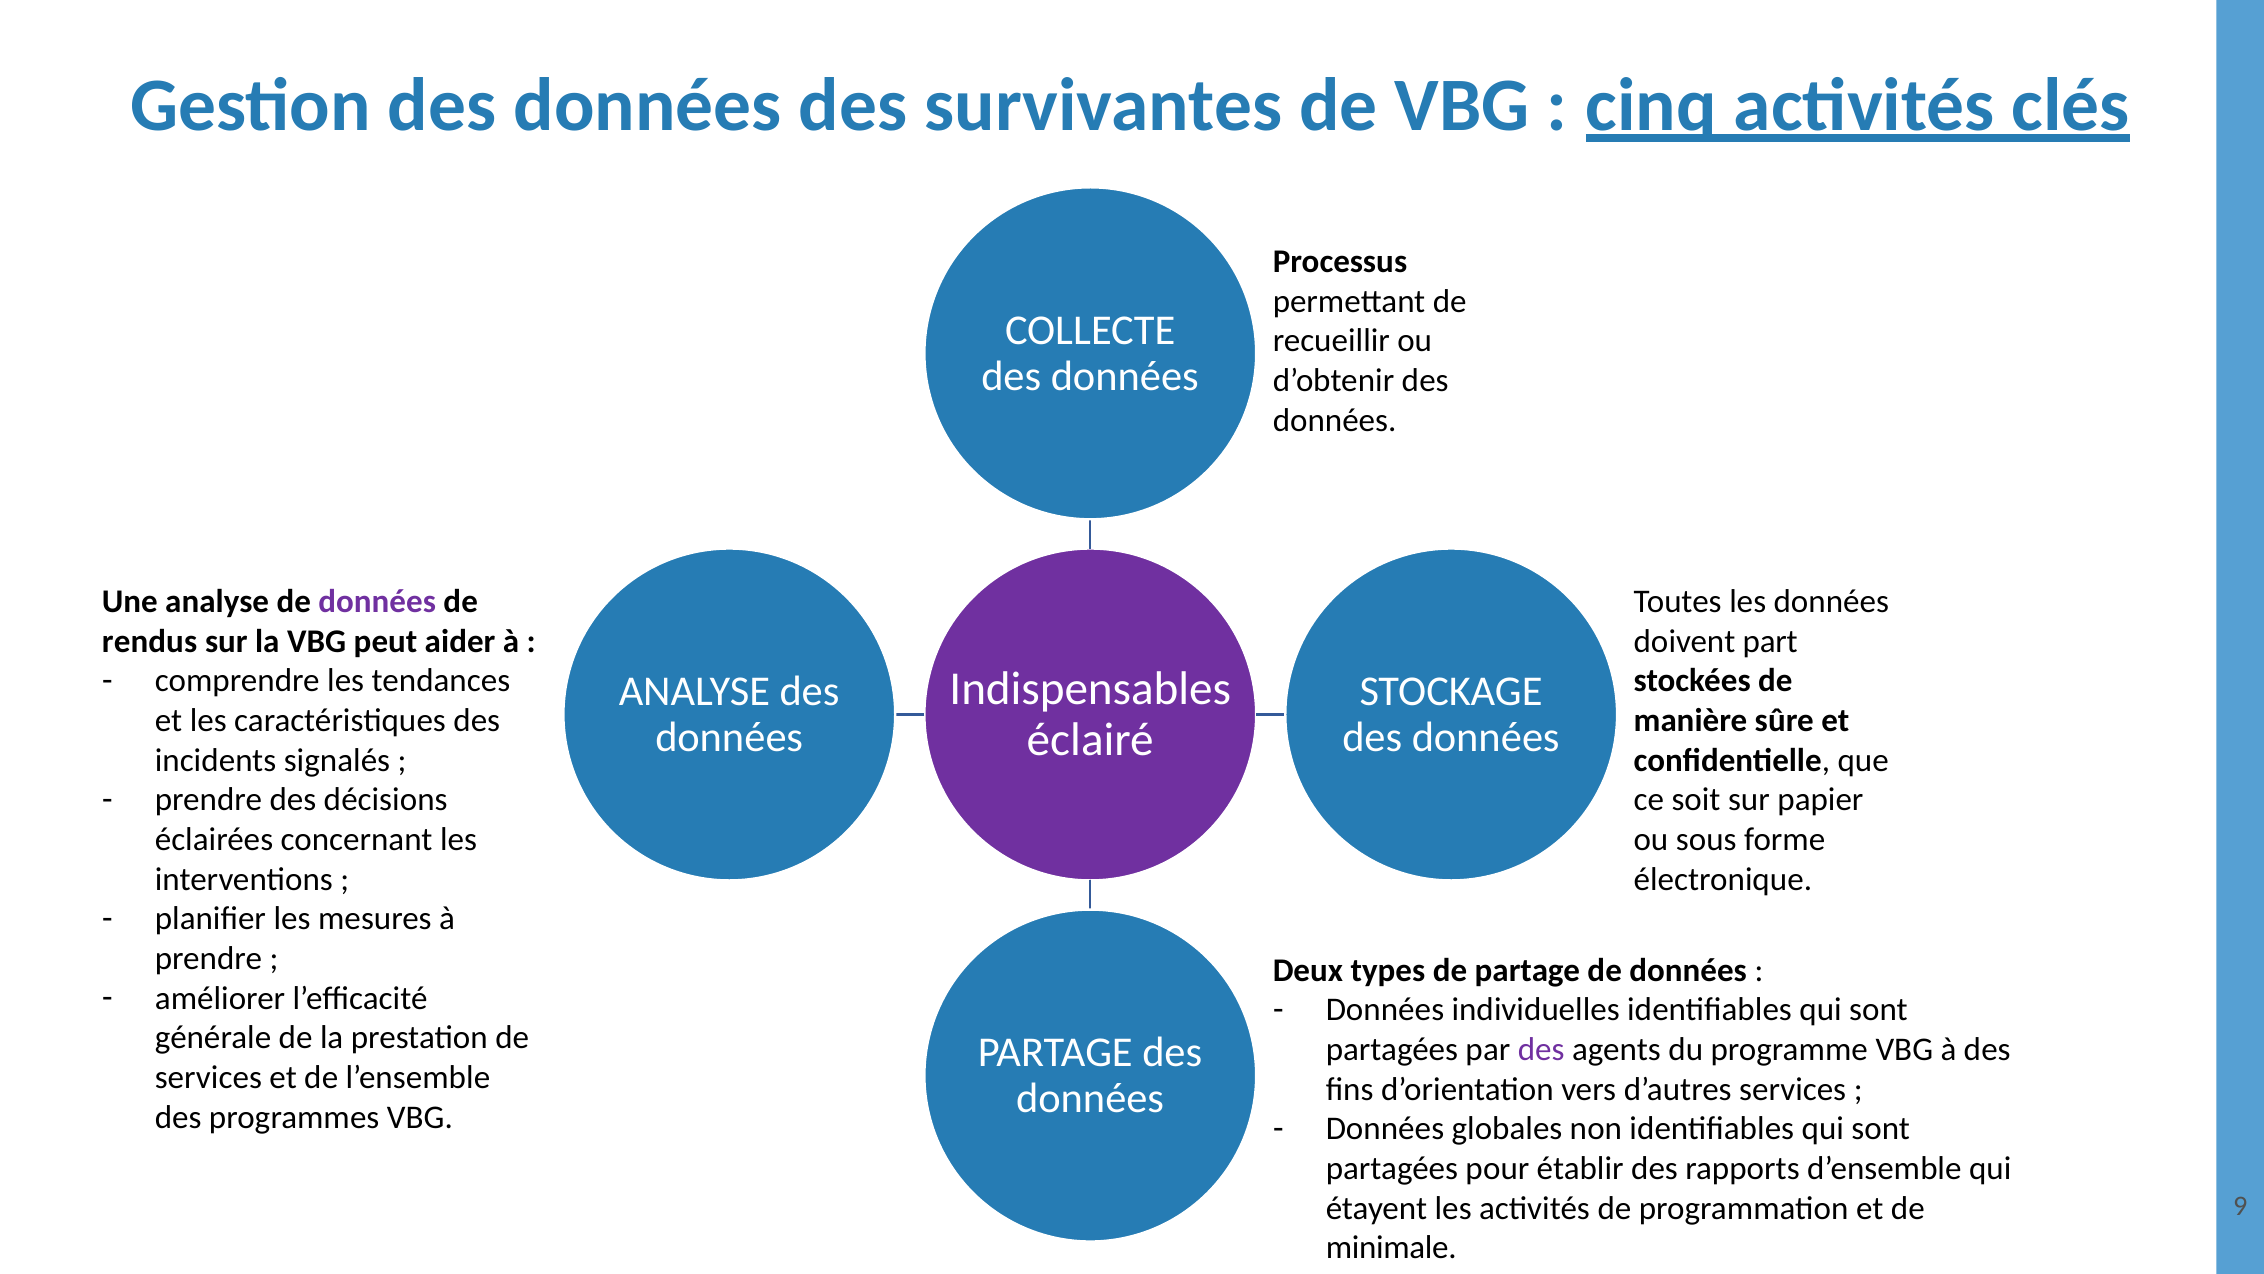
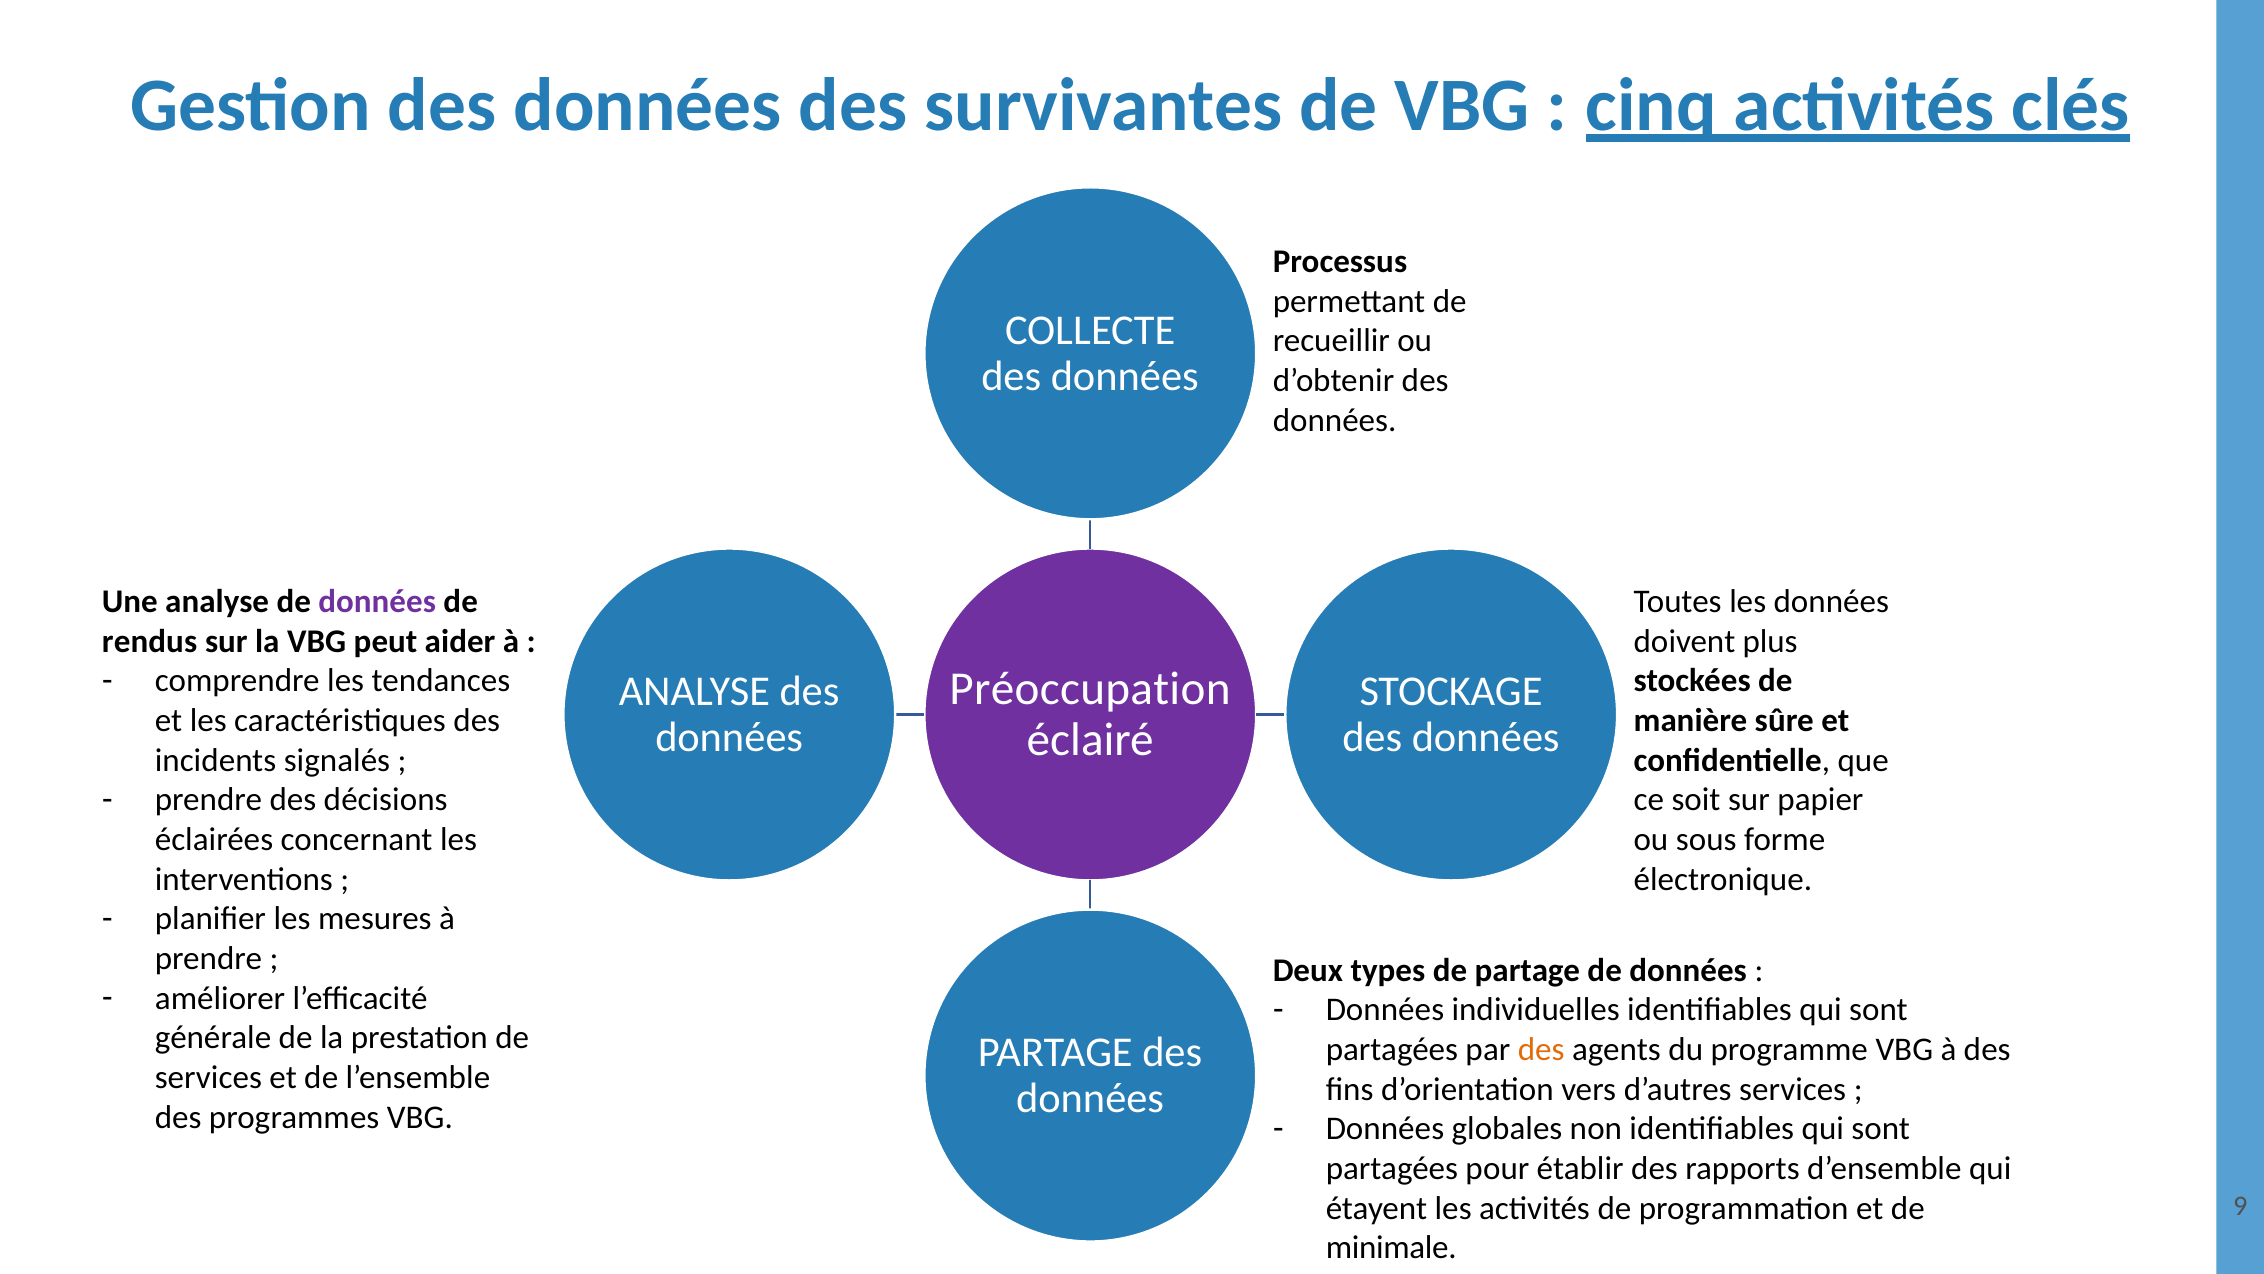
part: part -> plus
Indispensables: Indispensables -> Préoccupation
des at (1541, 1049) colour: purple -> orange
